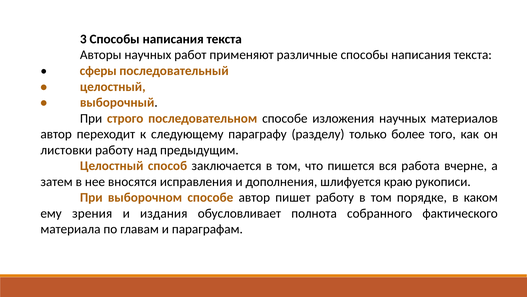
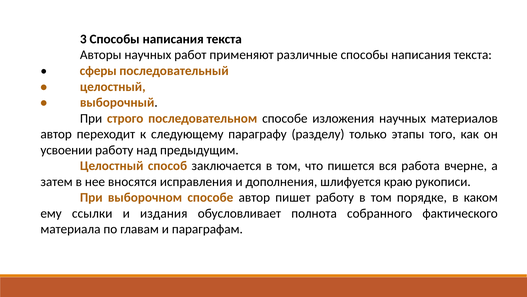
более: более -> этапы
листовки: листовки -> усвоении
зрения: зрения -> ссылки
